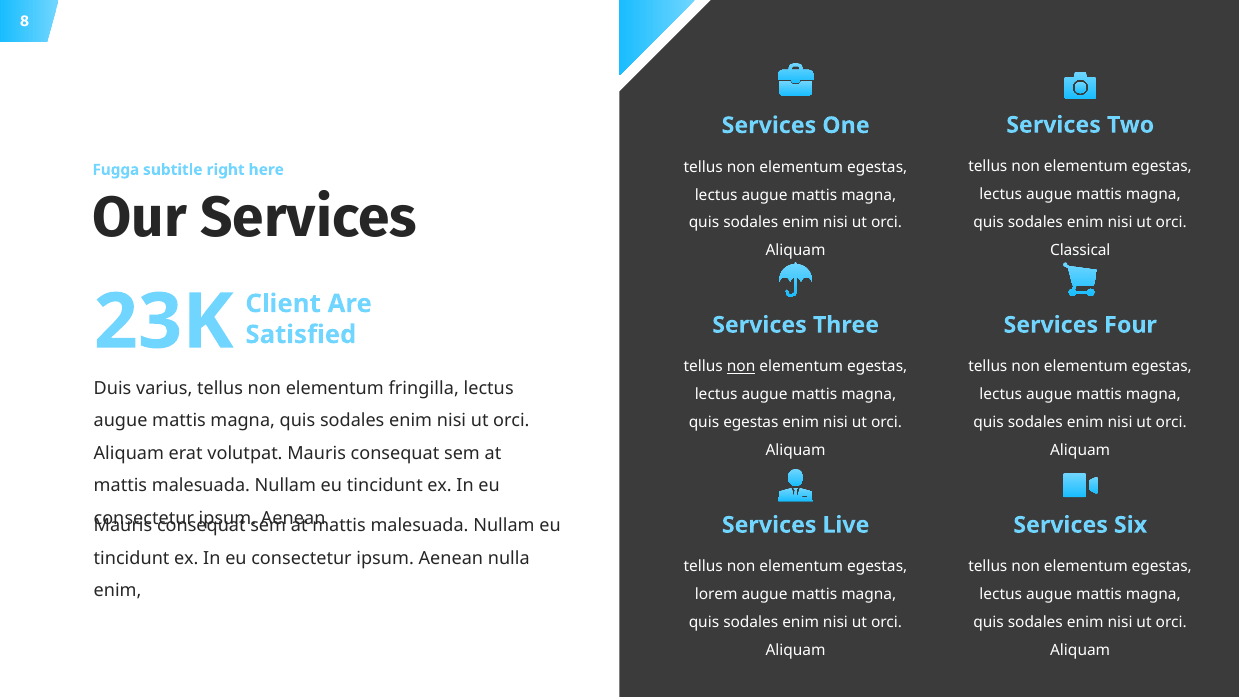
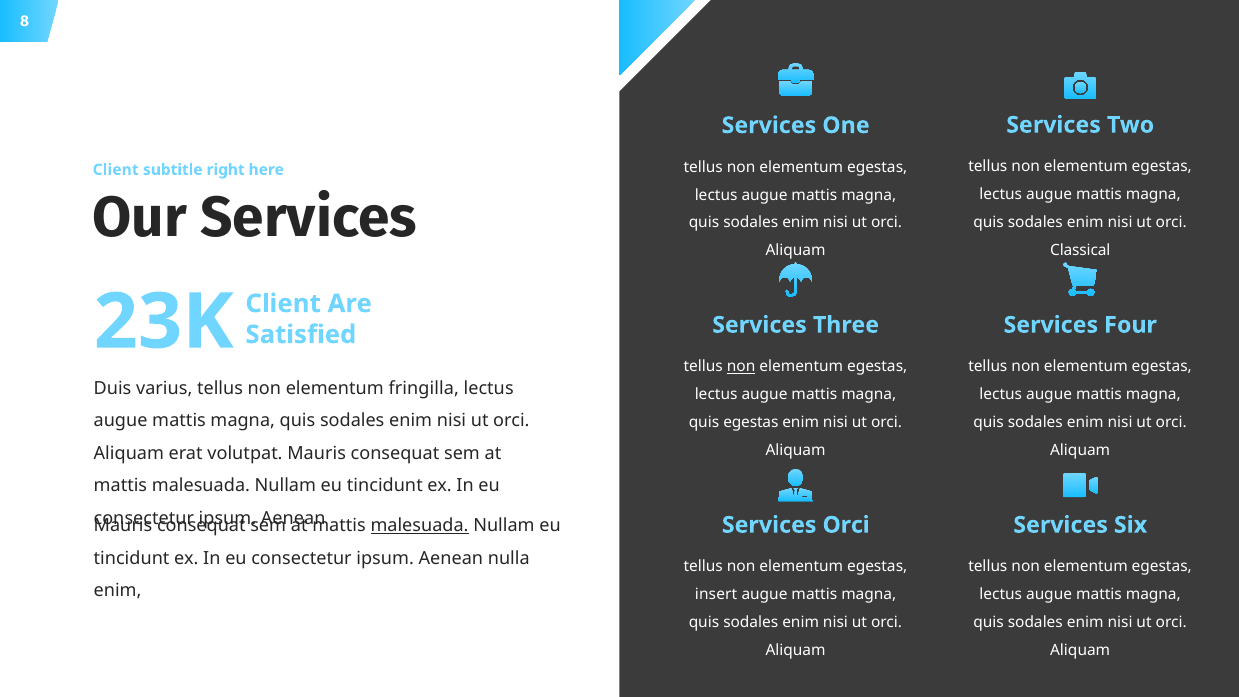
Fugga at (116, 170): Fugga -> Client
malesuada at (420, 526) underline: none -> present
Services Live: Live -> Orci
lorem: lorem -> insert
